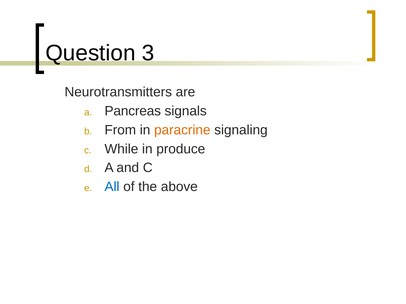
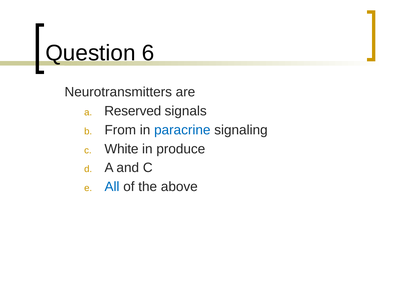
3: 3 -> 6
Pancreas: Pancreas -> Reserved
paracrine colour: orange -> blue
While: While -> White
